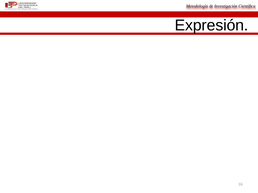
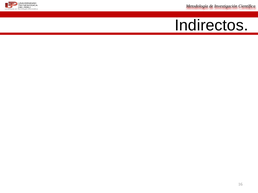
Expresión: Expresión -> Indirectos
